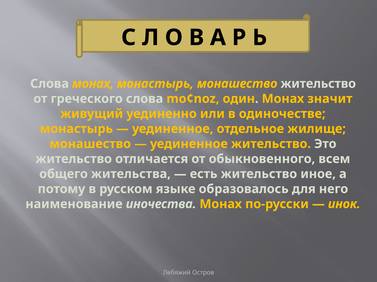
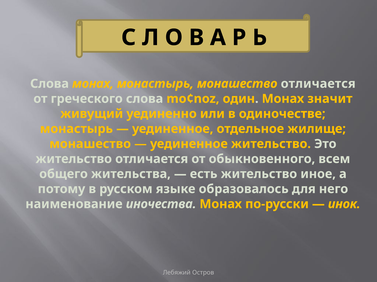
монашество жительство: жительство -> отличается
